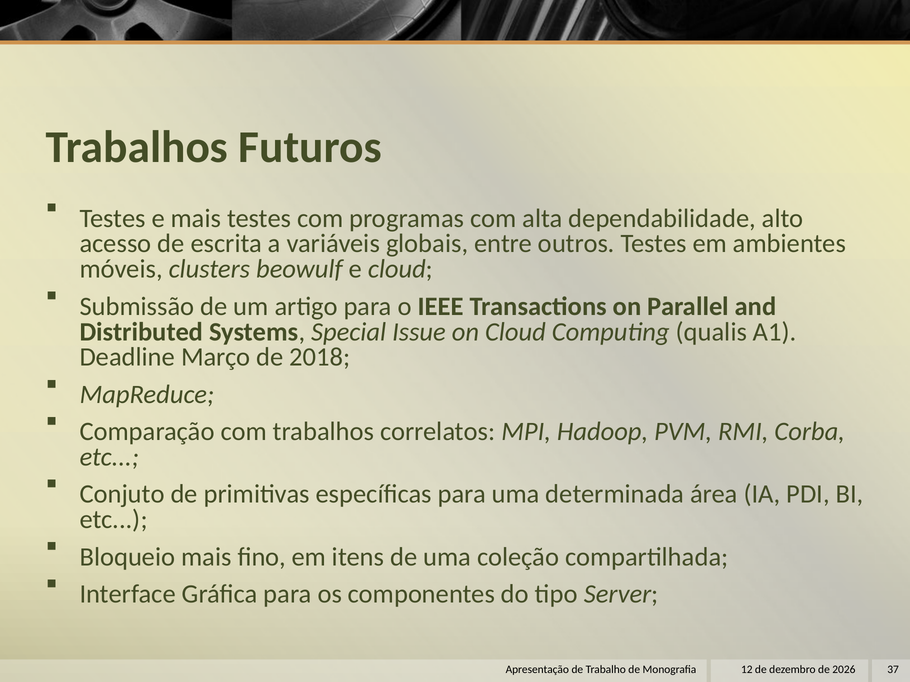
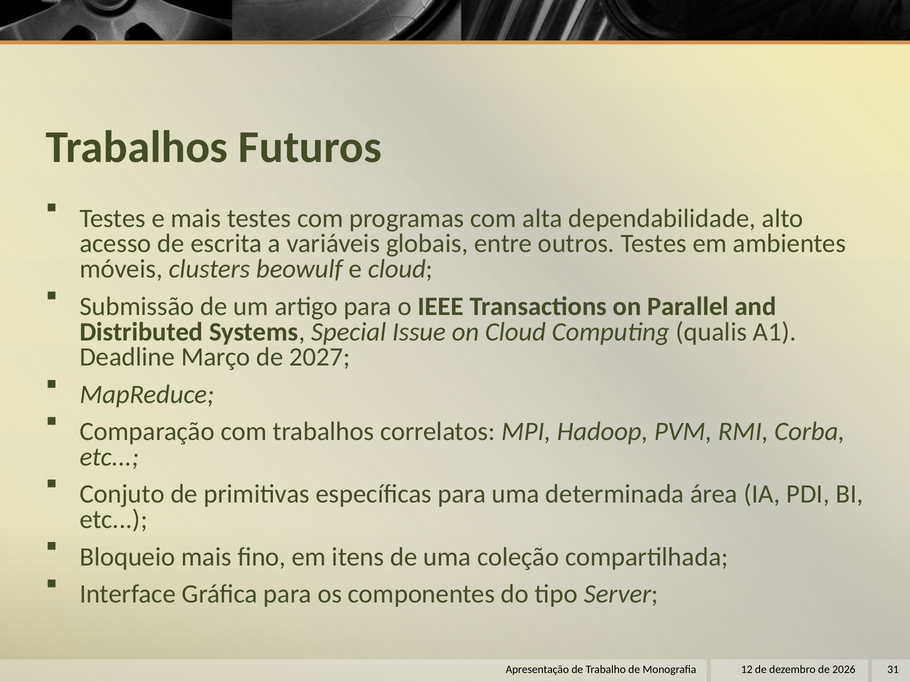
2018: 2018 -> 2027
37: 37 -> 31
